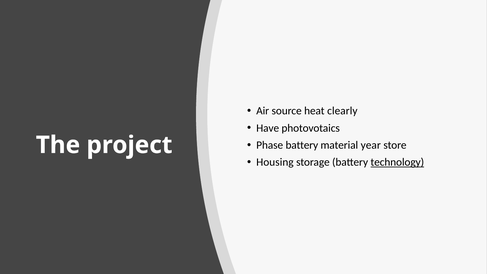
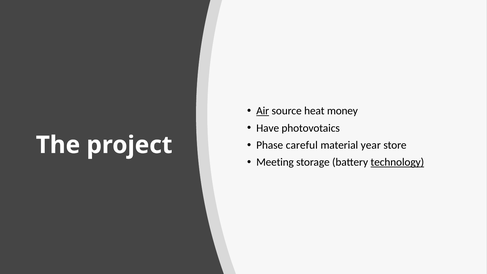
Air underline: none -> present
clearly: clearly -> money
Phase battery: battery -> careful
Housing: Housing -> Meeting
